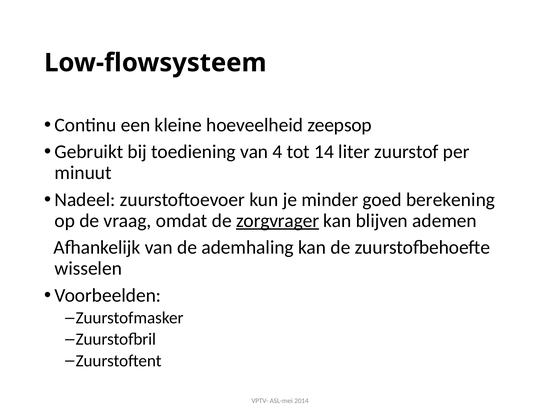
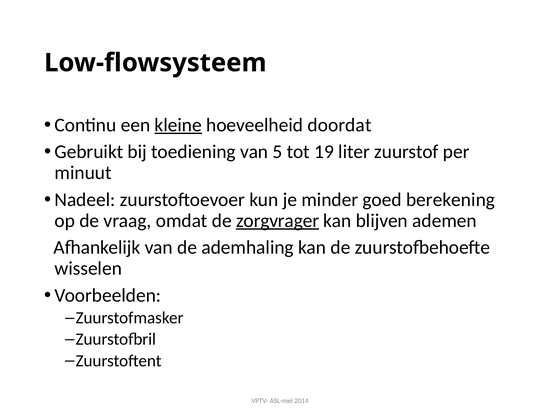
kleine underline: none -> present
zeepsop: zeepsop -> doordat
4: 4 -> 5
14: 14 -> 19
